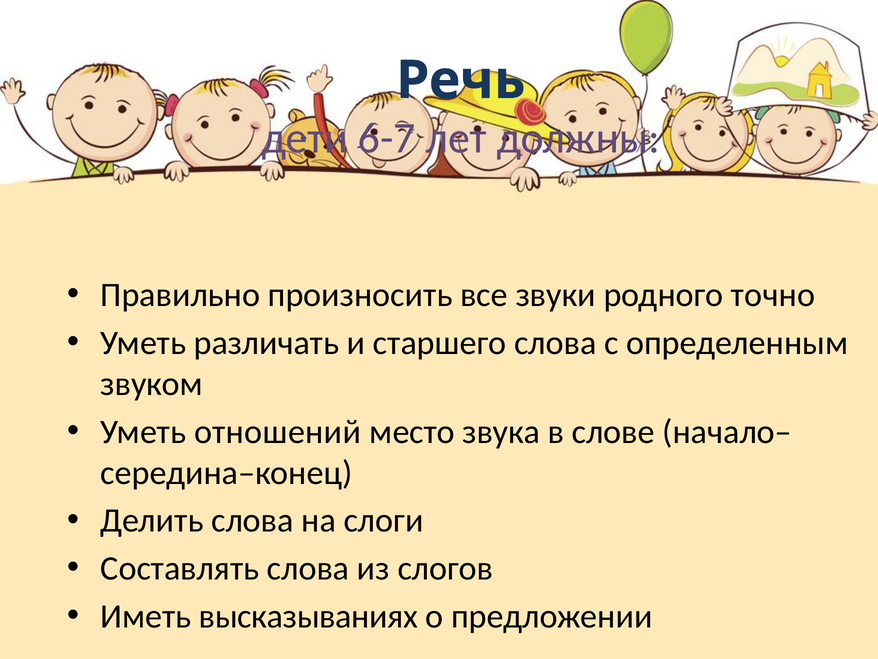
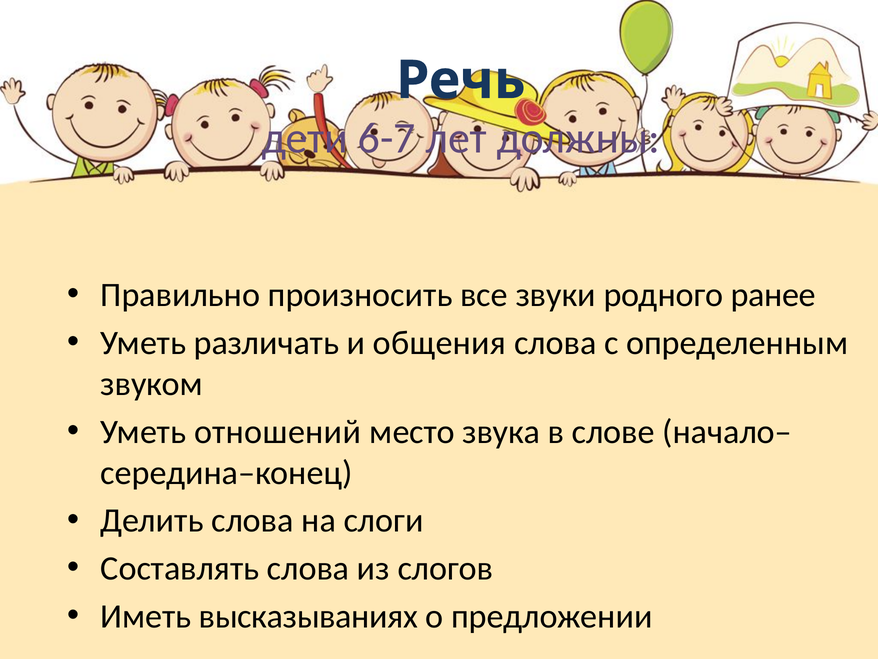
точно: точно -> ранее
старшего: старшего -> общения
